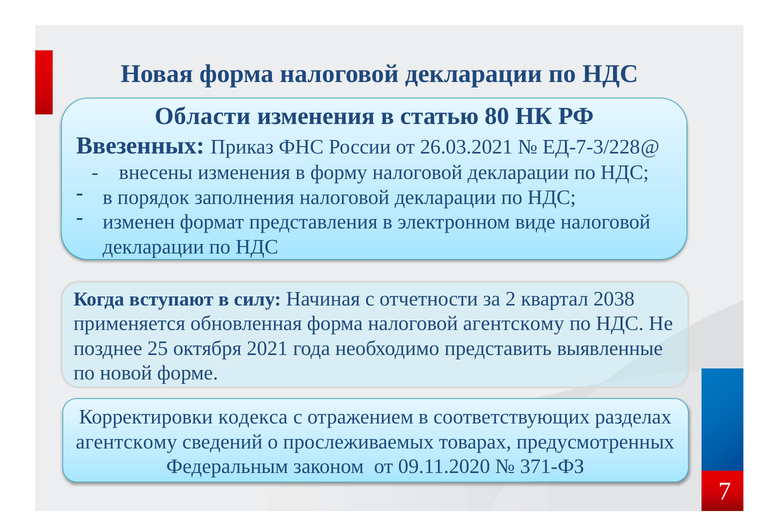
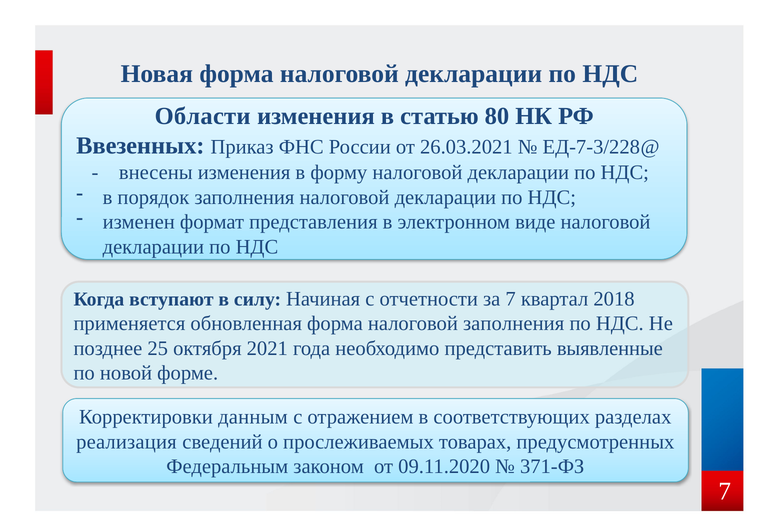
за 2: 2 -> 7
2038: 2038 -> 2018
налоговой агентскому: агентскому -> заполнения
кодекса: кодекса -> данным
агентскому at (126, 441): агентскому -> реализация
